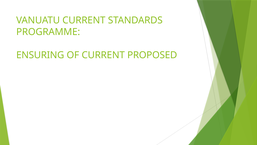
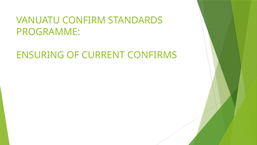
VANUATU CURRENT: CURRENT -> CONFIRM
PROPOSED: PROPOSED -> CONFIRMS
